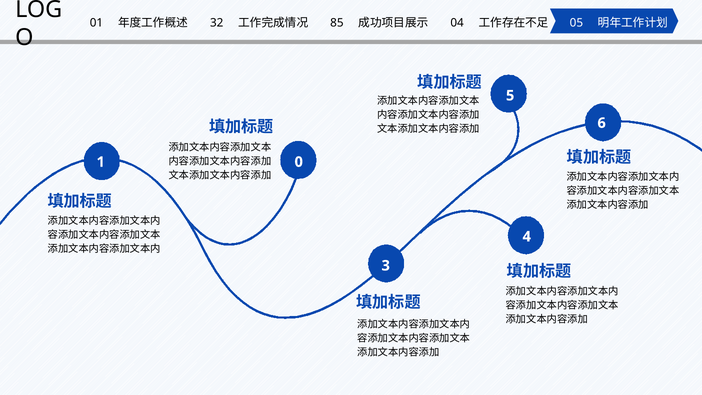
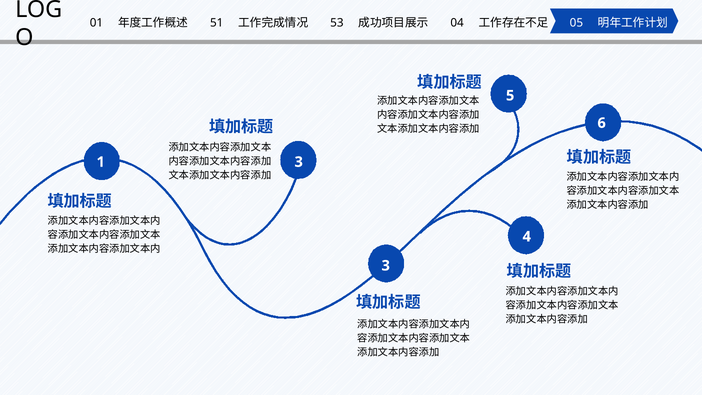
32: 32 -> 51
85: 85 -> 53
1 0: 0 -> 3
